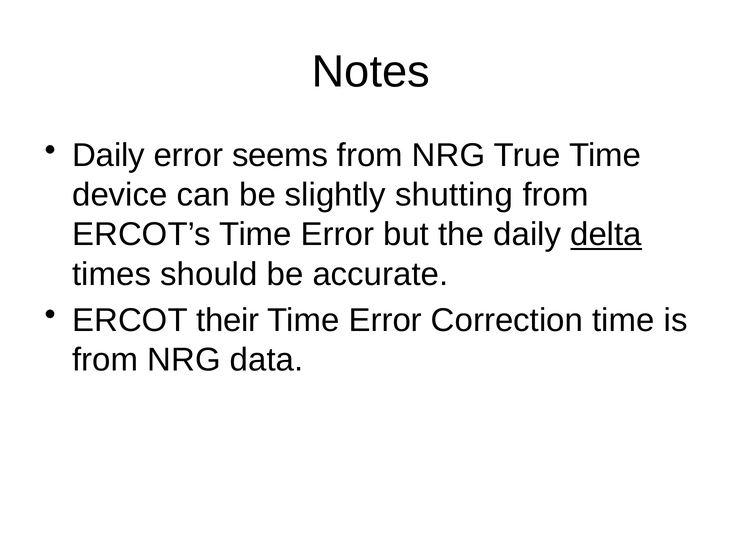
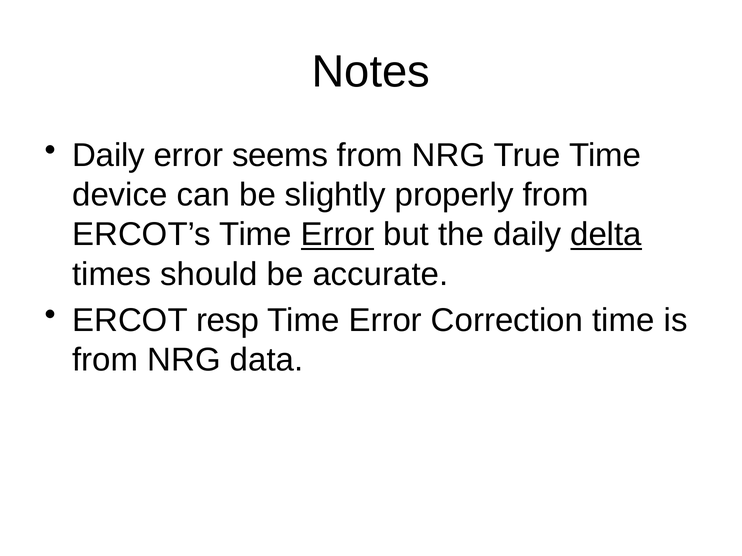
shutting: shutting -> properly
Error at (337, 235) underline: none -> present
their: their -> resp
